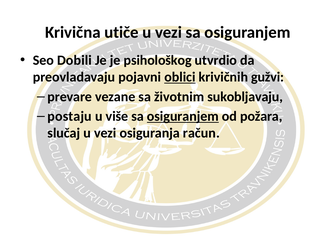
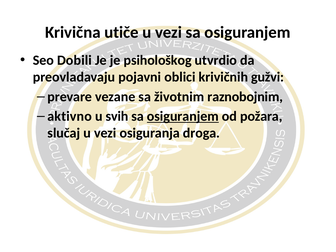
oblici underline: present -> none
sukobljavaju: sukobljavaju -> raznobojnim
postaju: postaju -> aktivno
više: više -> svih
račun: račun -> droga
